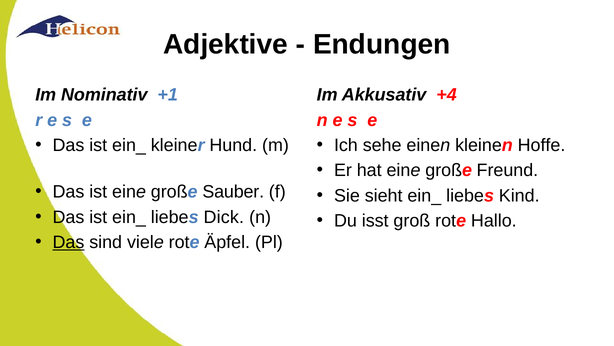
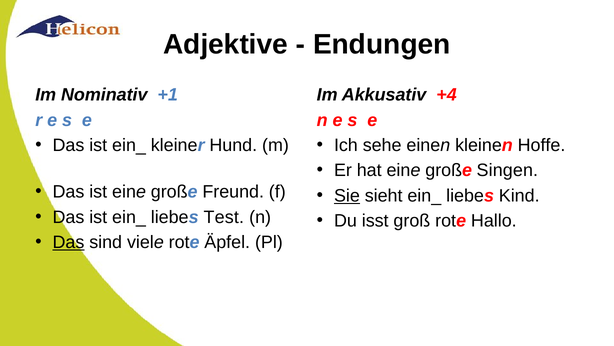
Freund: Freund -> Singen
Sauber: Sauber -> Freund
Sie underline: none -> present
Dick: Dick -> Test
